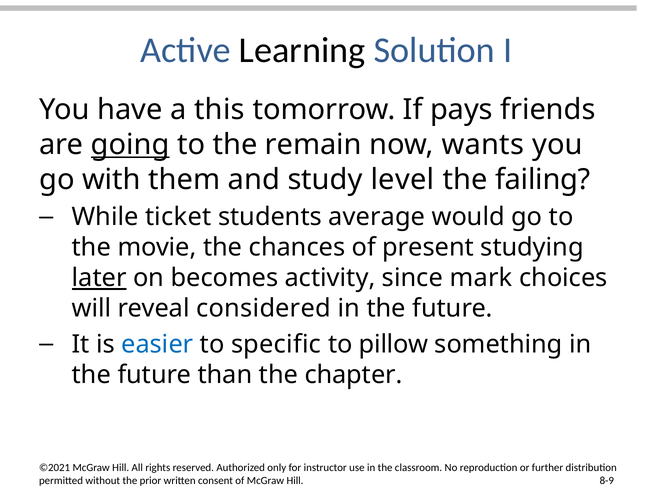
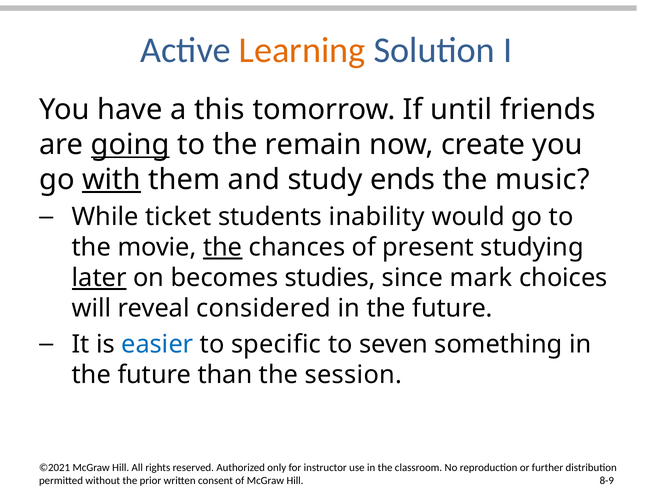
Learning colour: black -> orange
pays: pays -> until
wants: wants -> create
with underline: none -> present
level: level -> ends
failing: failing -> music
average: average -> inability
the at (223, 247) underline: none -> present
activity: activity -> studies
pillow: pillow -> seven
chapter: chapter -> session
